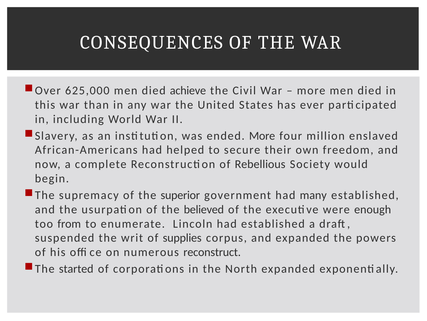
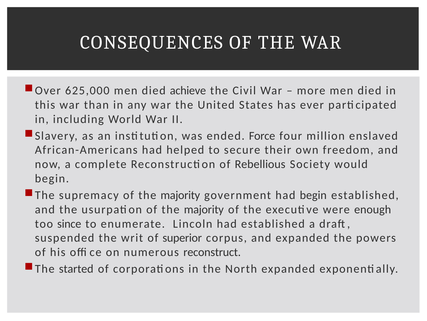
ended More: More -> Force
supremacy of the superior: superior -> majority
had many: many -> begin
usurpation of the believed: believed -> majority
from: from -> since
supplies: supplies -> superior
